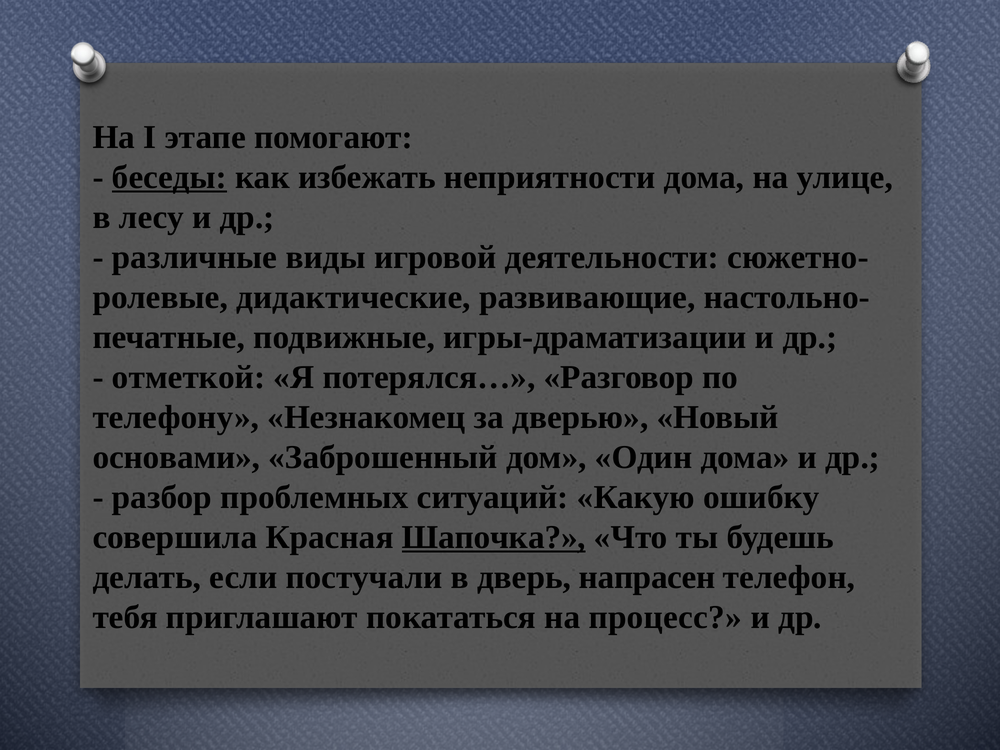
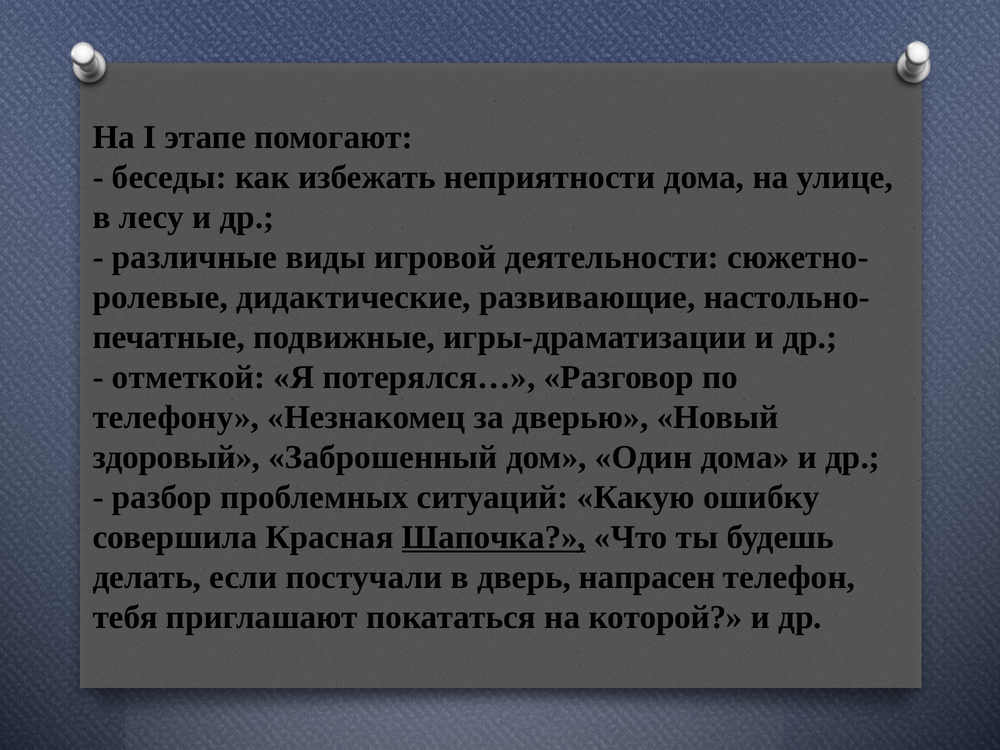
беседы underline: present -> none
основами: основами -> здоровый
процесс: процесс -> которой
